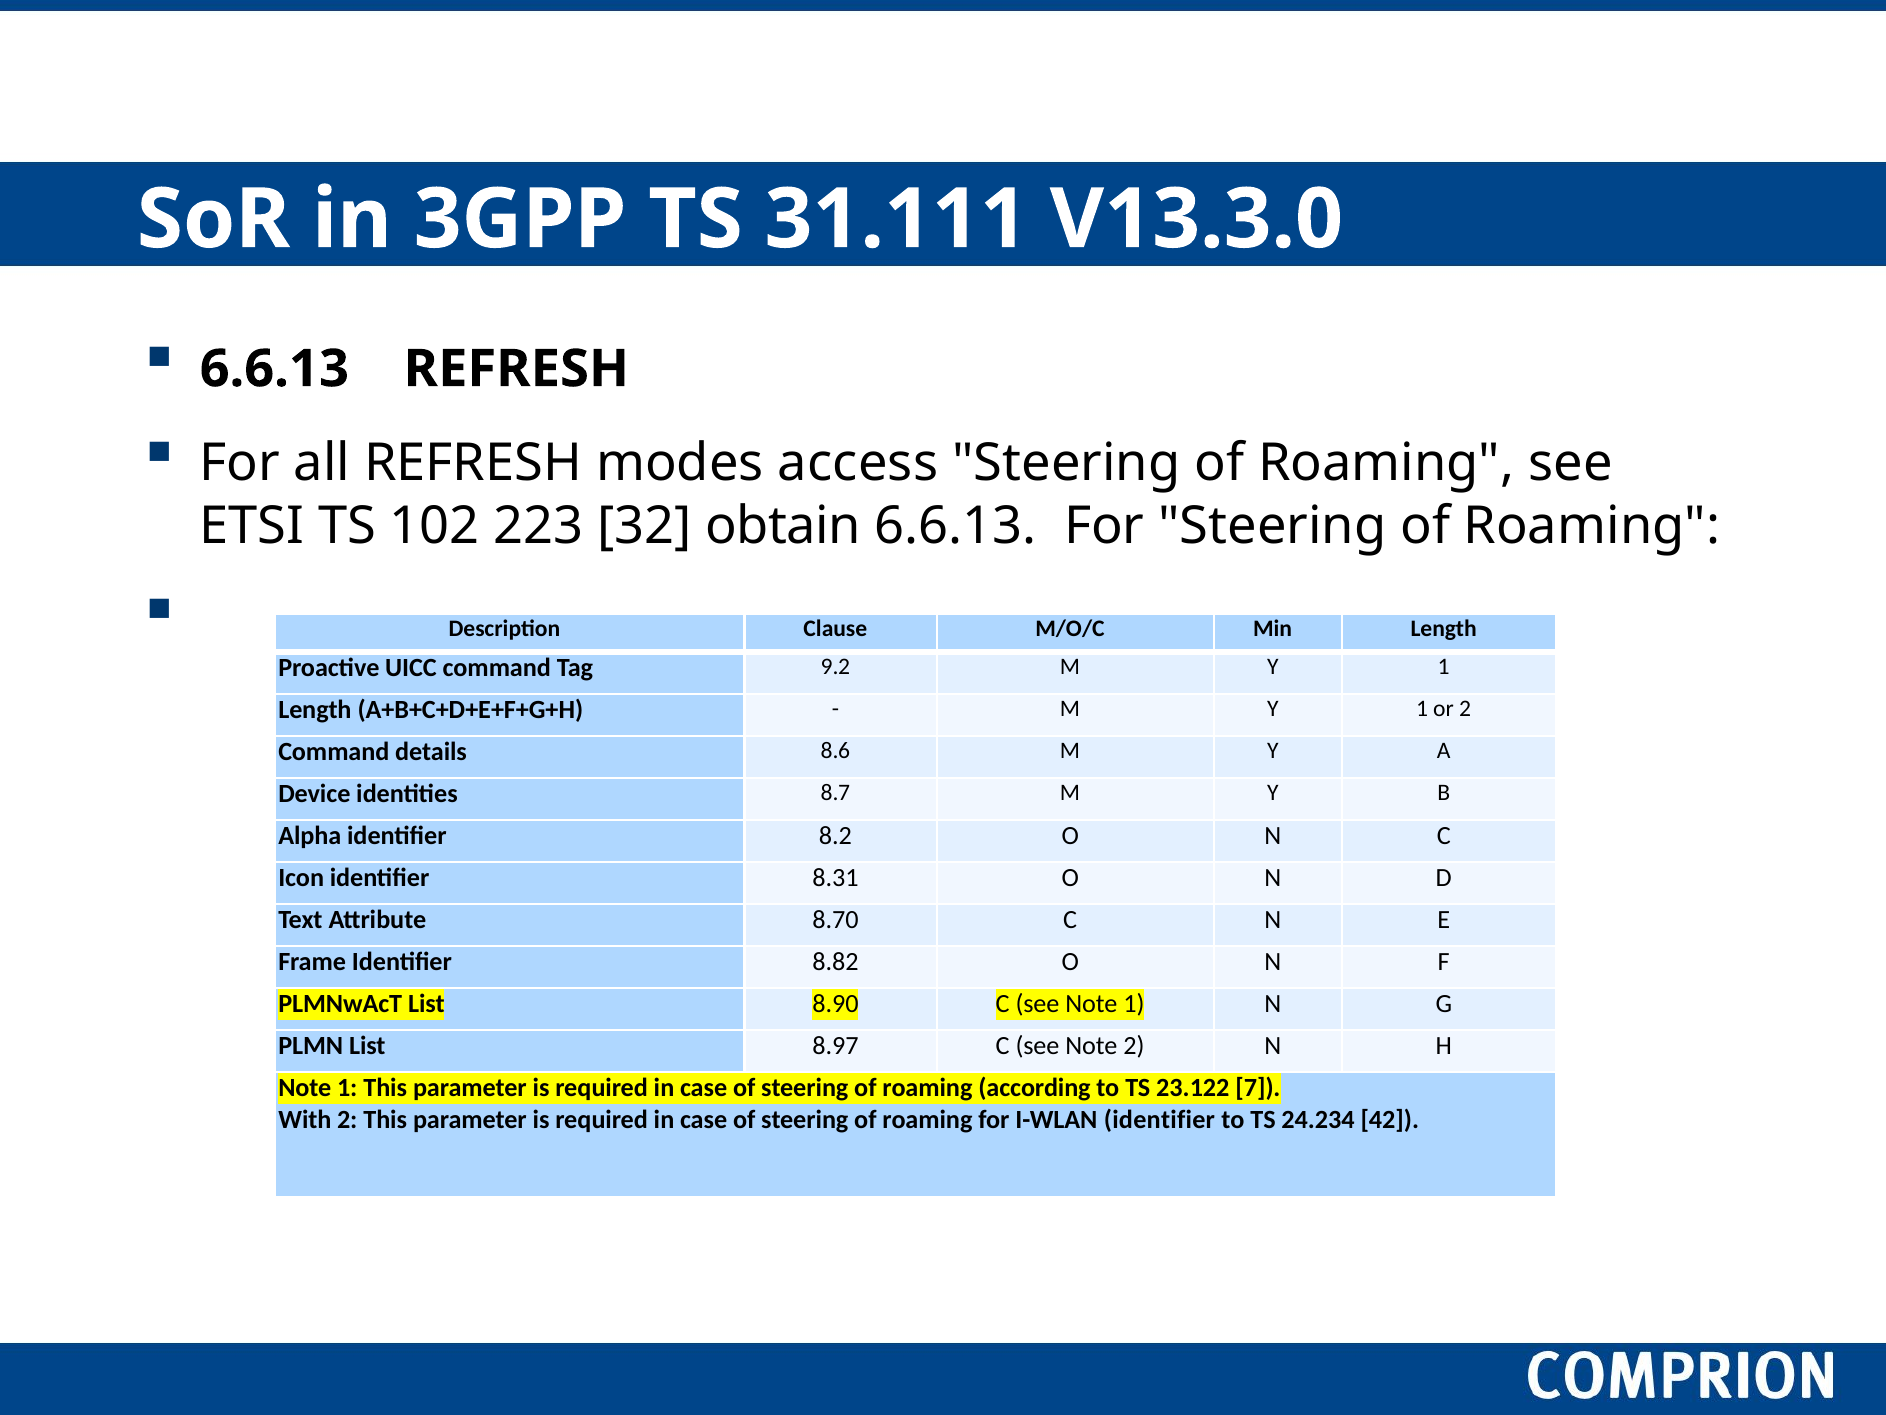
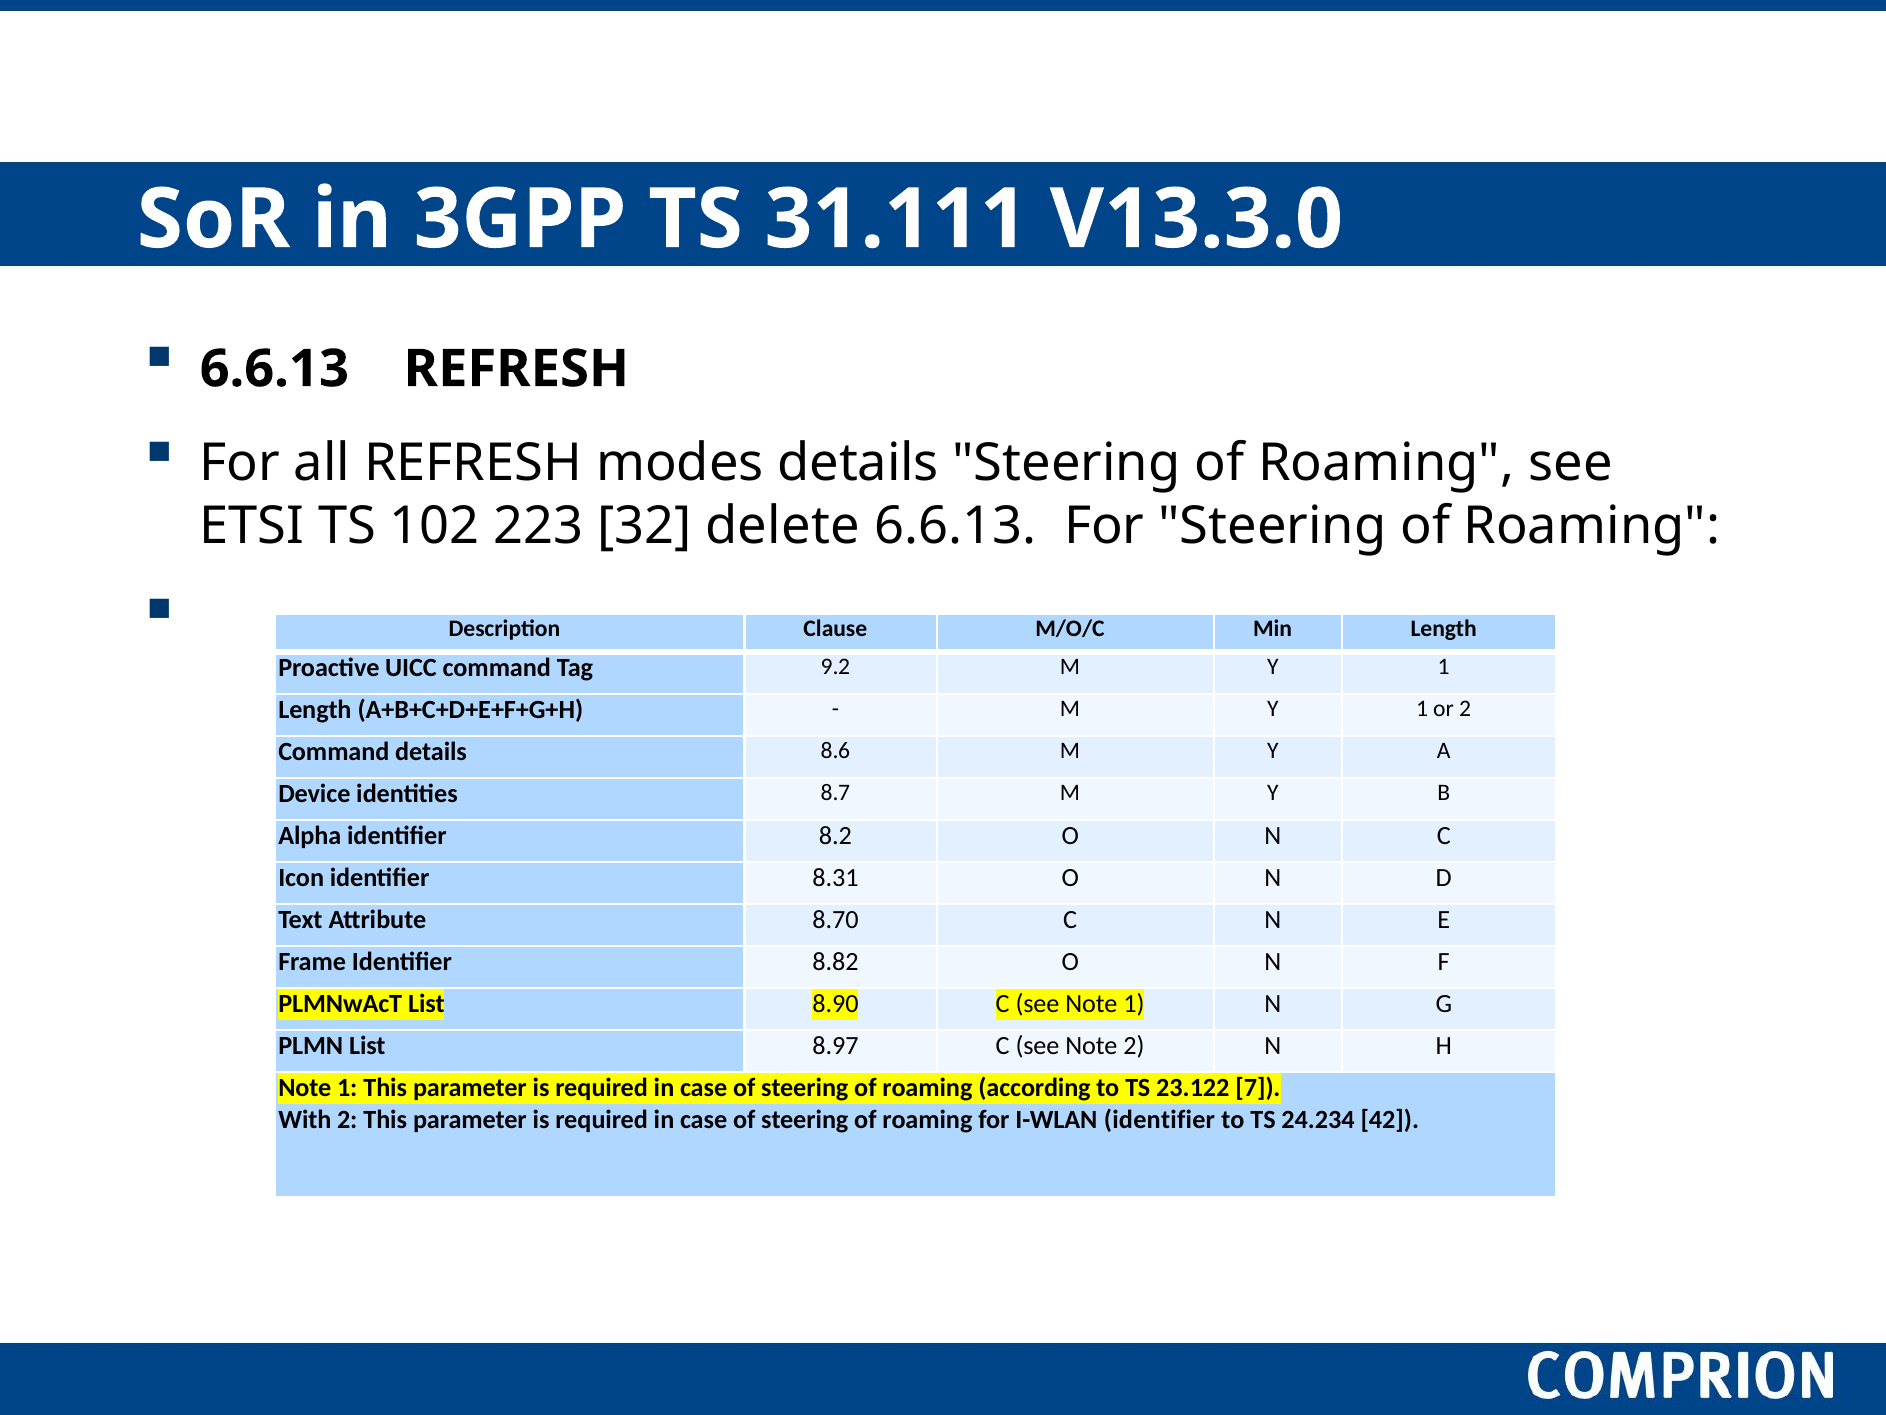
modes access: access -> details
obtain: obtain -> delete
